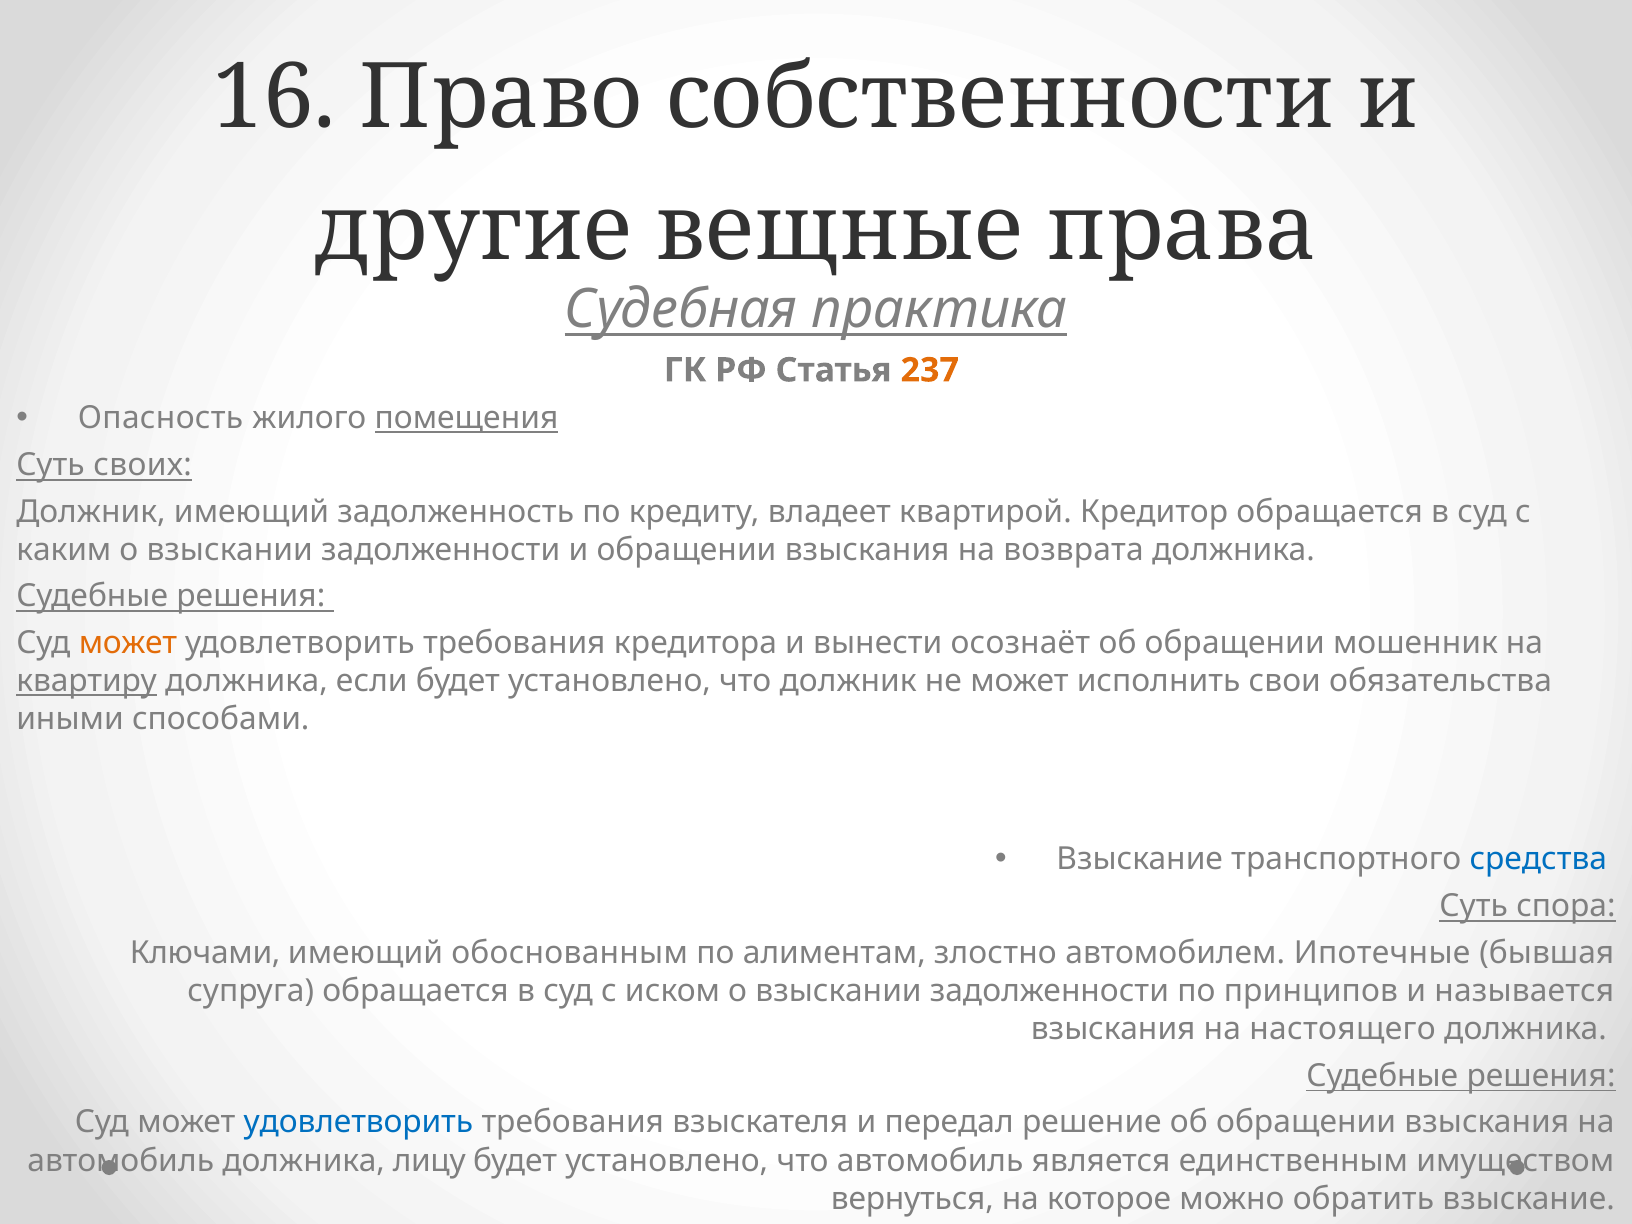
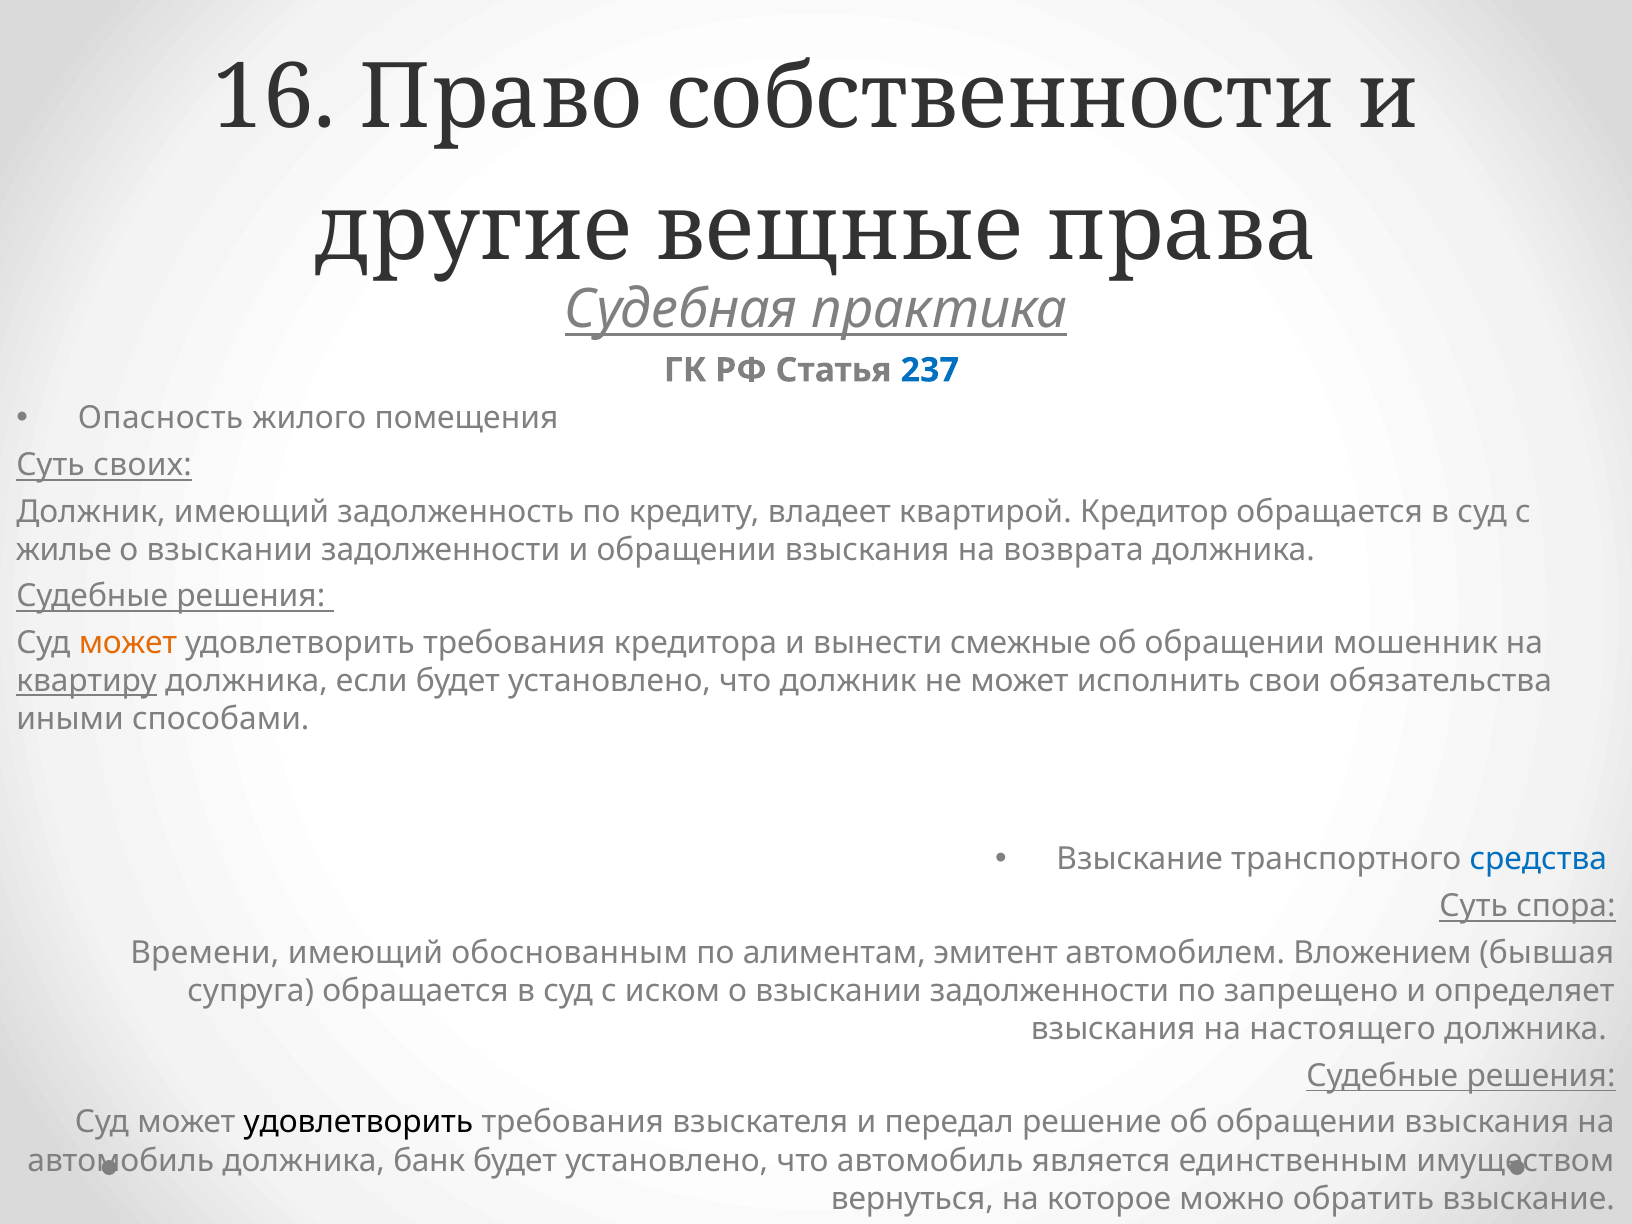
237 colour: orange -> blue
помещения underline: present -> none
каким: каким -> жилье
осознаёт: осознаёт -> смежные
Ключами: Ключами -> Времени
злостно: злостно -> эмитент
Ипотечные: Ипотечные -> Вложением
принципов: принципов -> запрещено
называется: называется -> определяет
удовлетворить at (358, 1122) colour: blue -> black
лицу: лицу -> банк
